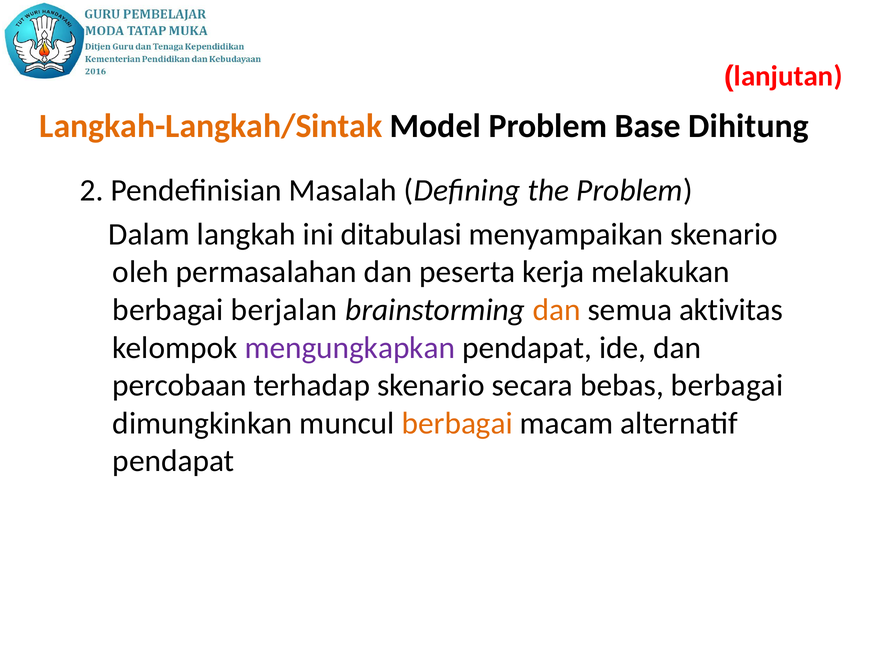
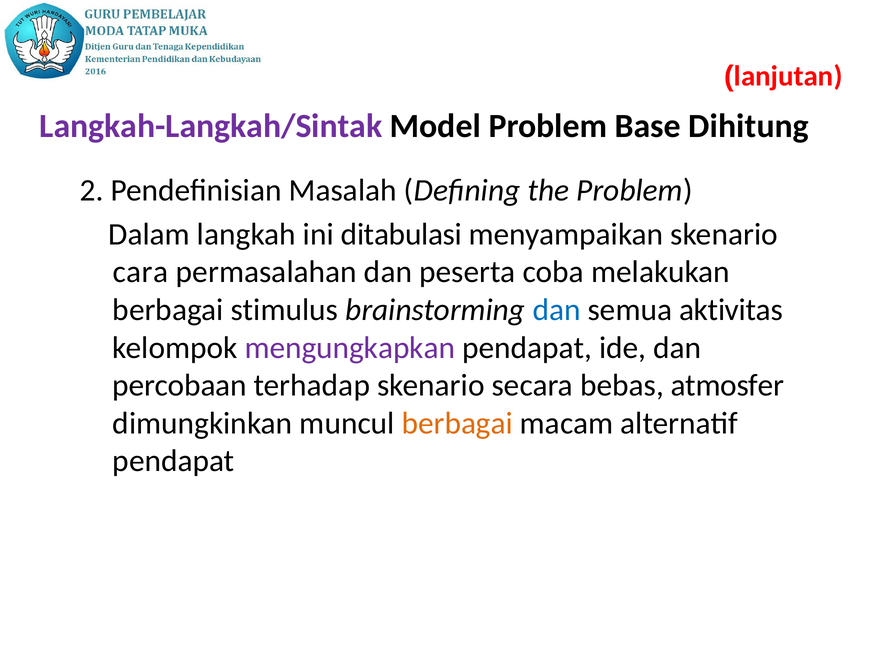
Langkah-Langkah/Sintak colour: orange -> purple
oleh: oleh -> cara
kerja: kerja -> coba
berjalan: berjalan -> stimulus
dan at (557, 310) colour: orange -> blue
bebas berbagai: berbagai -> atmosfer
